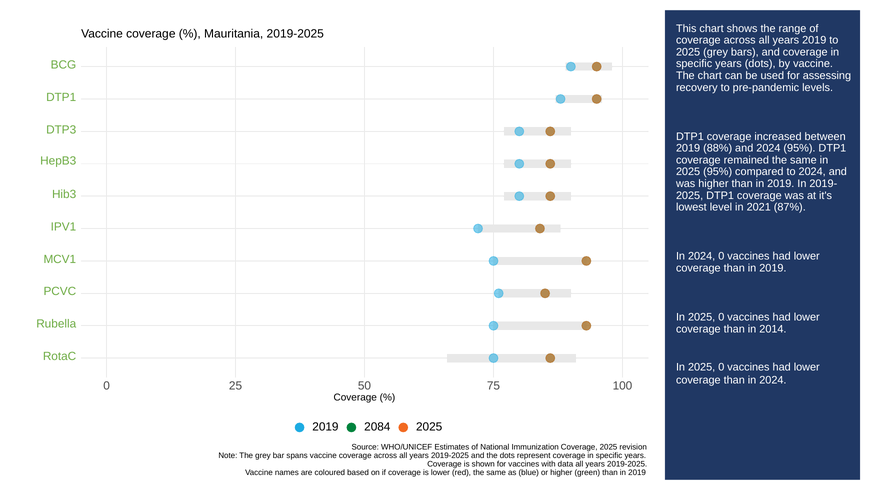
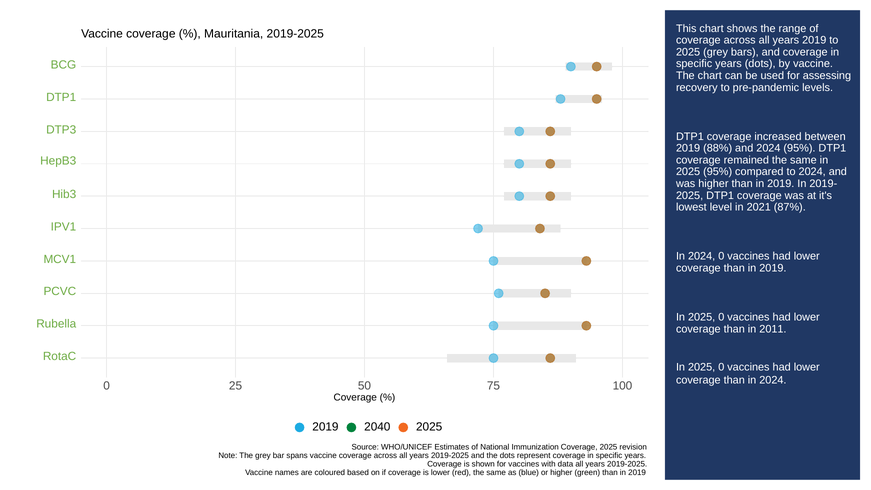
2014: 2014 -> 2011
2084: 2084 -> 2040
